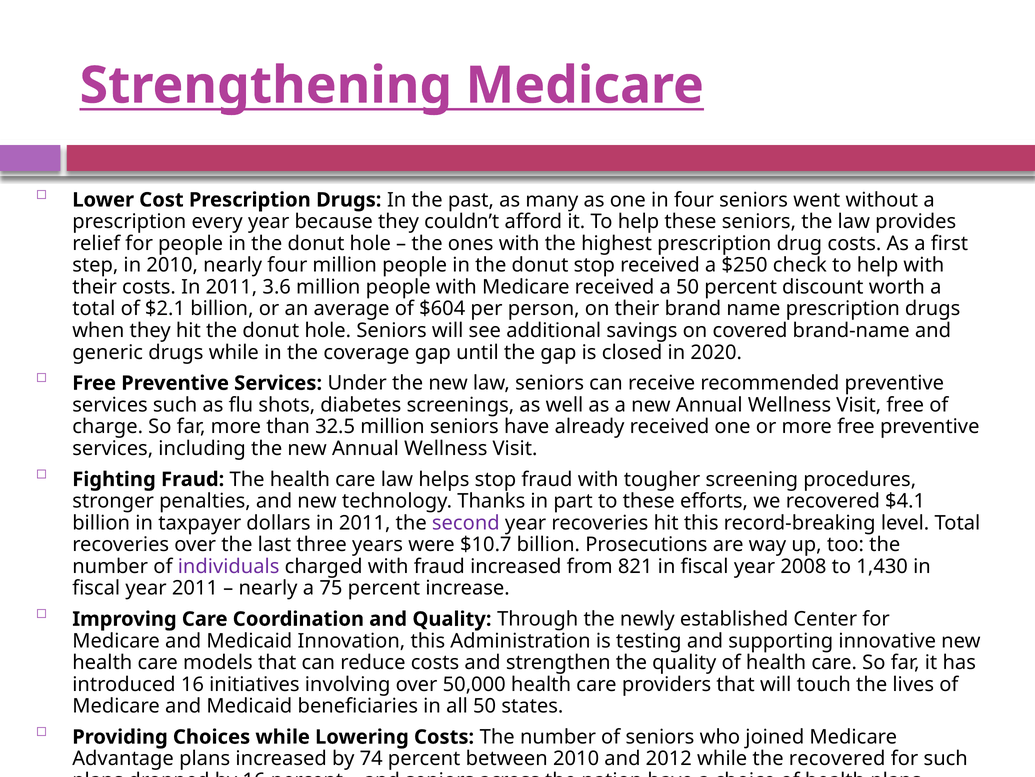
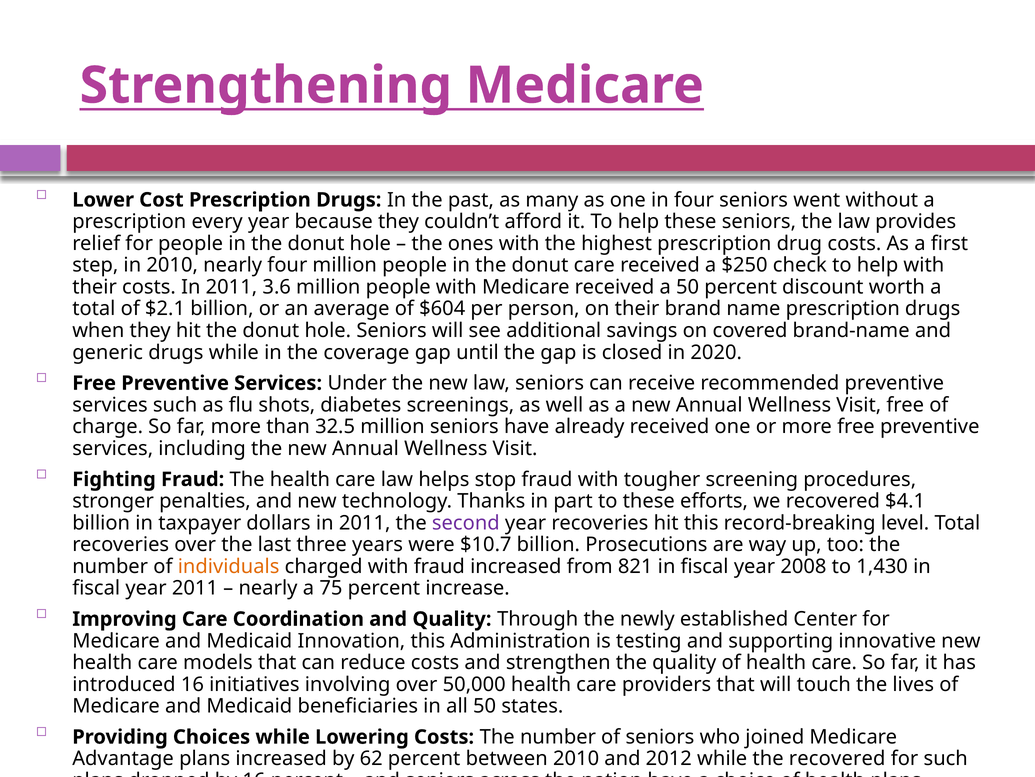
donut stop: stop -> care
individuals colour: purple -> orange
74: 74 -> 62
